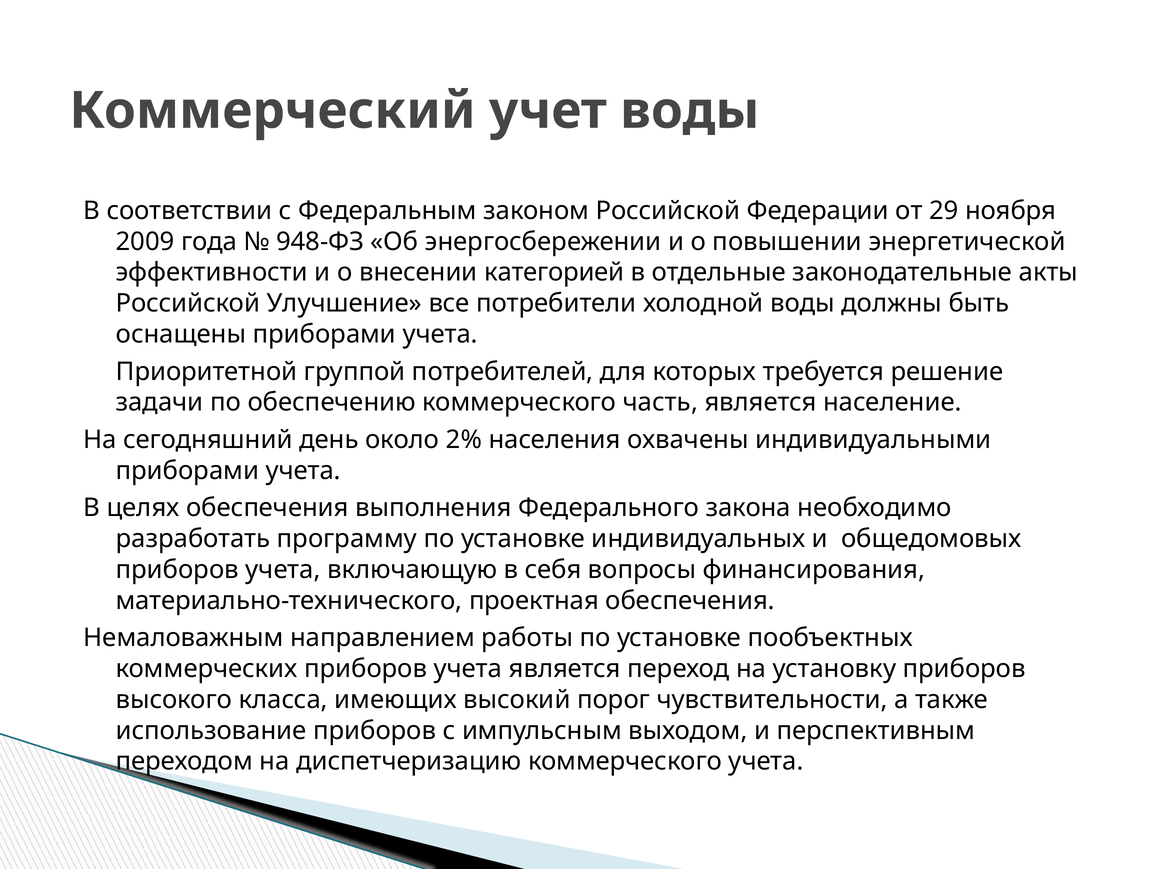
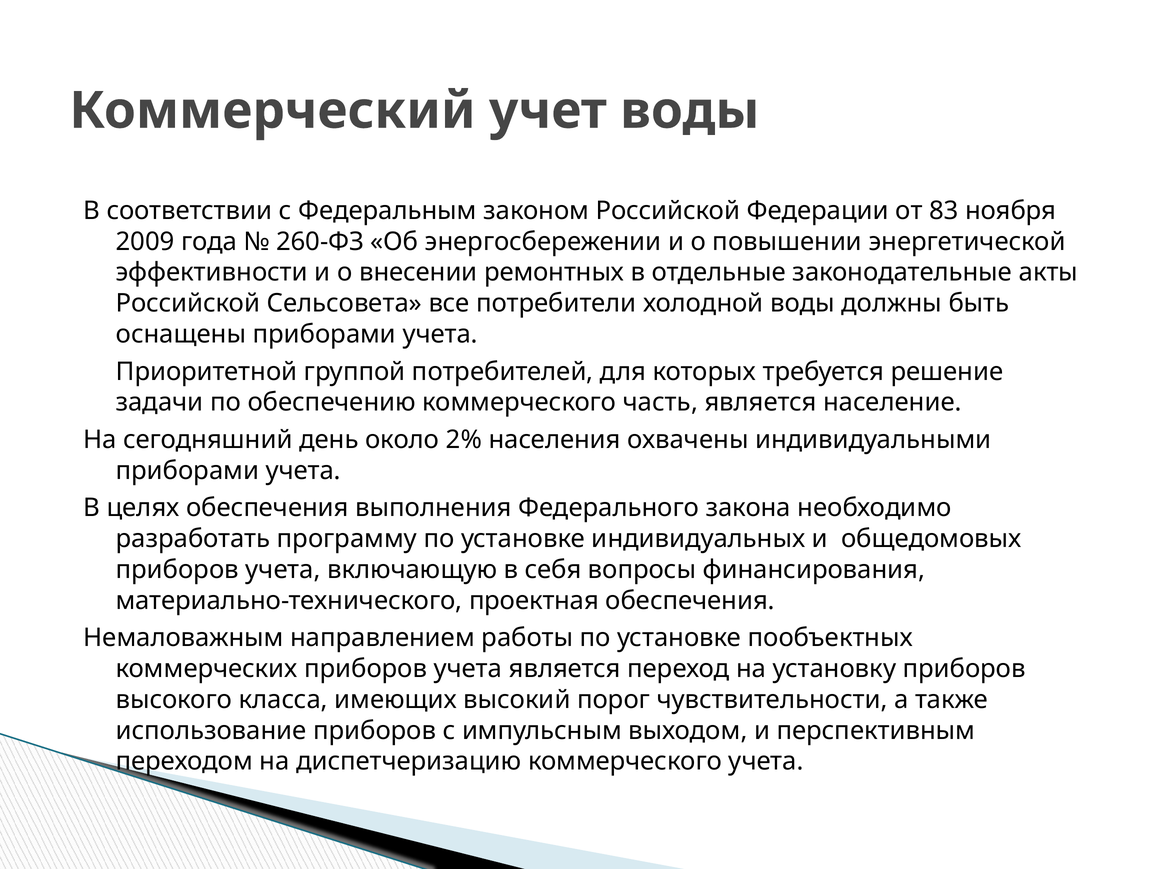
29: 29 -> 83
948-ФЗ: 948-ФЗ -> 260-ФЗ
категорией: категорией -> ремонтных
Улучшение: Улучшение -> Сельсовета
